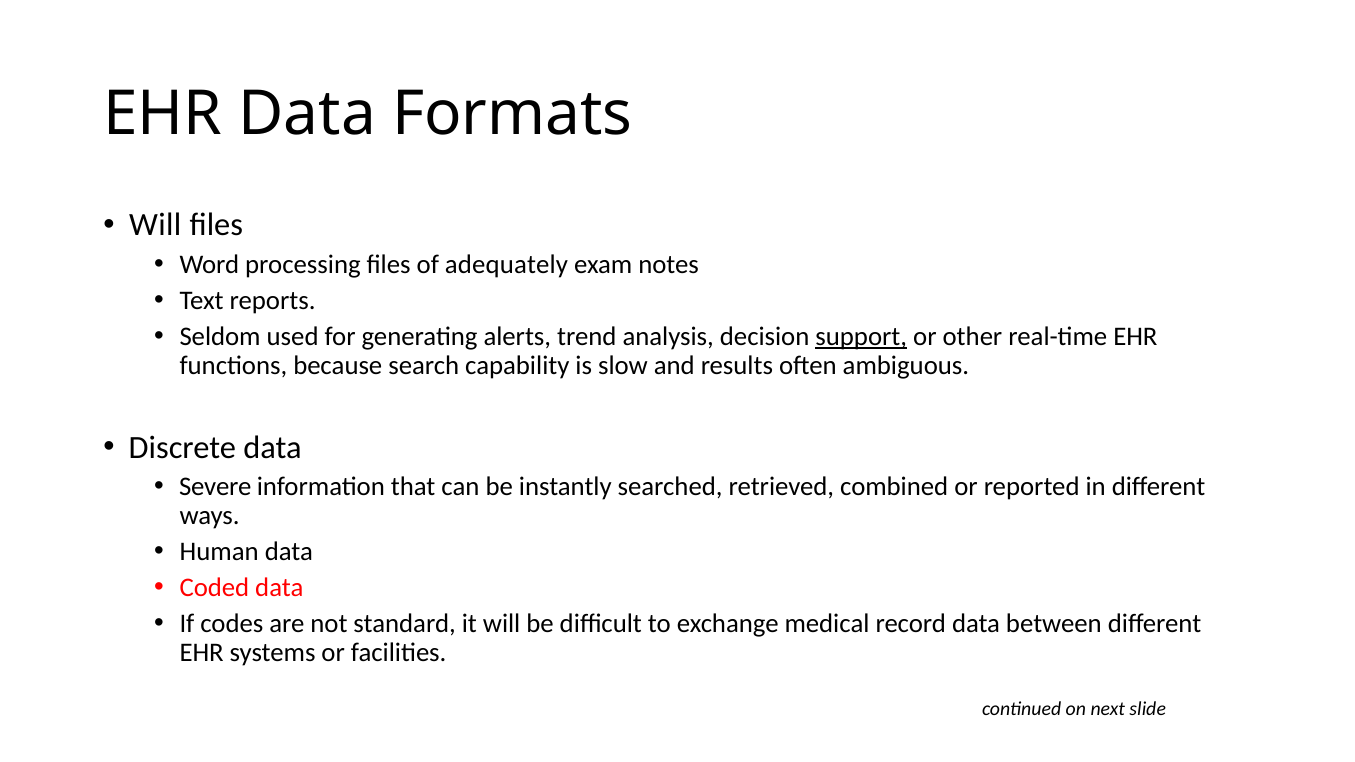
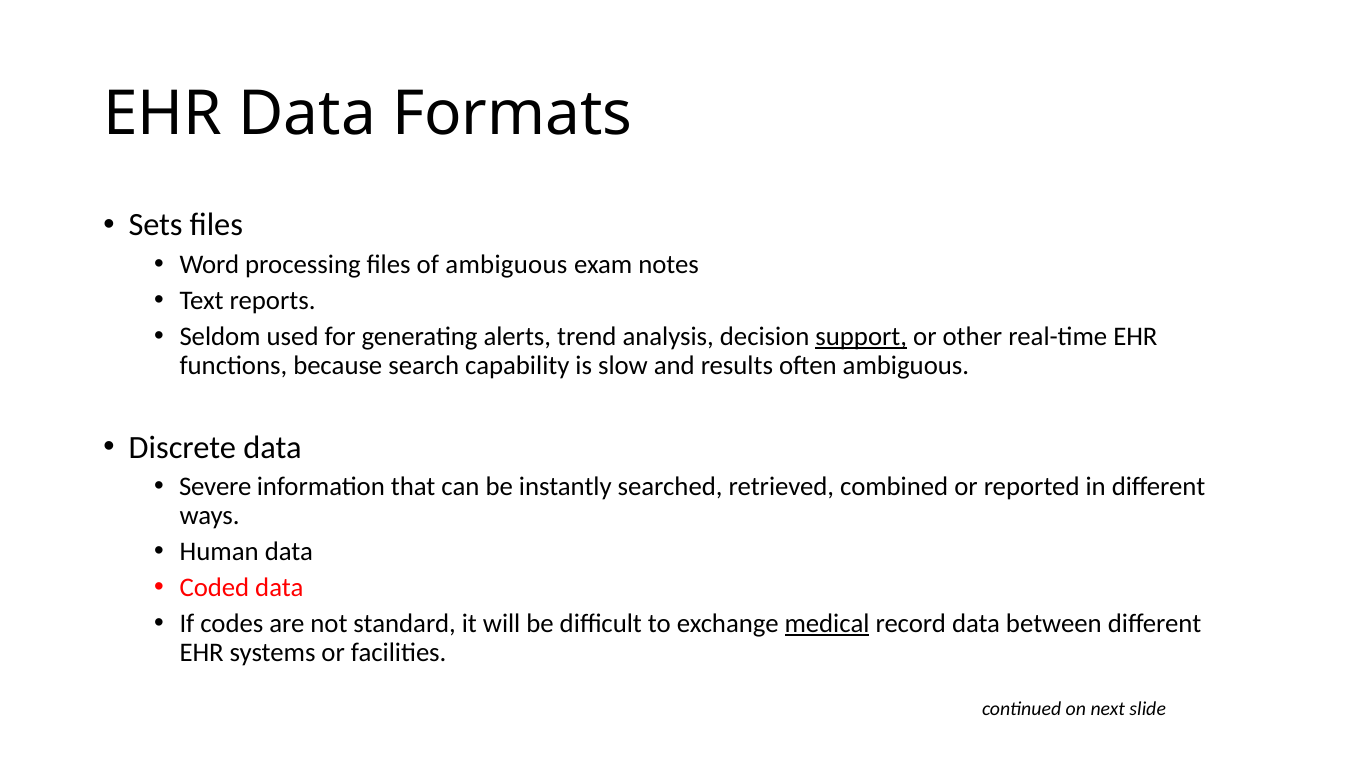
Will at (155, 225): Will -> Sets
of adequately: adequately -> ambiguous
medical underline: none -> present
